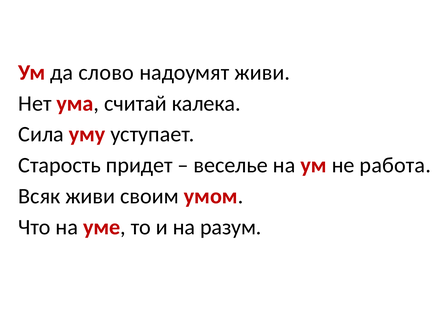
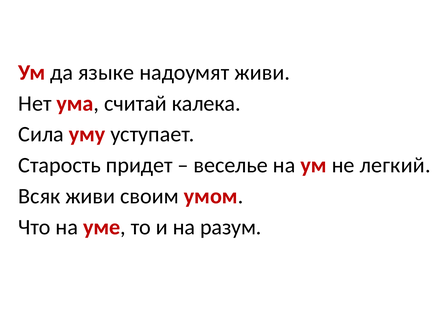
слово: слово -> языке
работа: работа -> легкий
